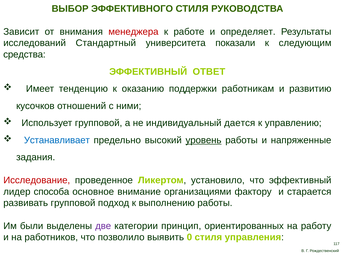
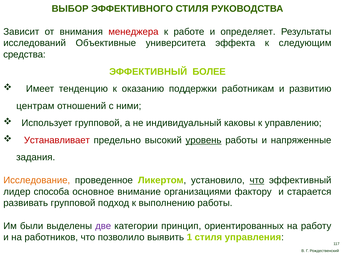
Стандартный: Стандартный -> Объективные
показали: показали -> эффекта
ОТВЕТ: ОТВЕТ -> БОЛЕЕ
кусочков: кусочков -> центрам
дается: дается -> каковы
Устанавливает colour: blue -> red
Исследование colour: red -> orange
что at (257, 180) underline: none -> present
0: 0 -> 1
